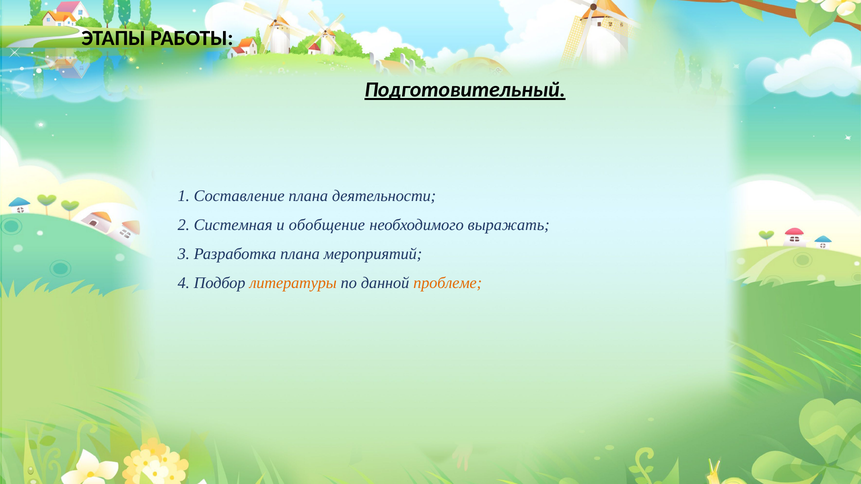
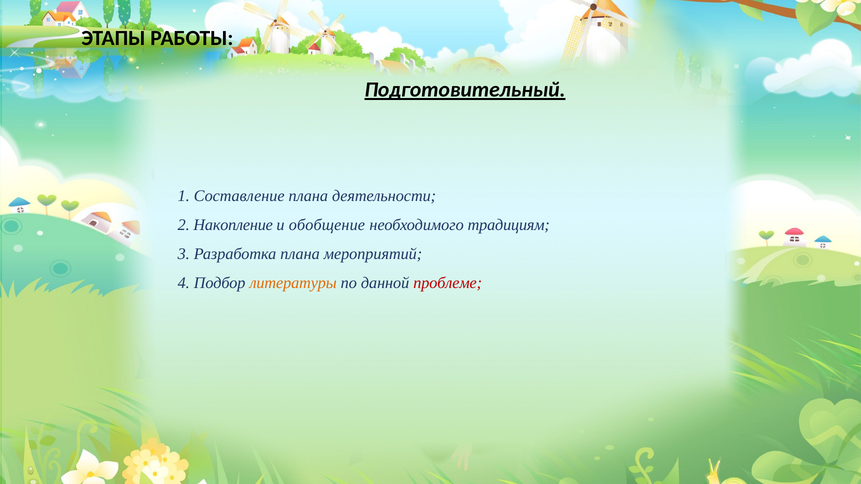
Системная: Системная -> Накопление
выражать: выражать -> традициям
проблеме colour: orange -> red
